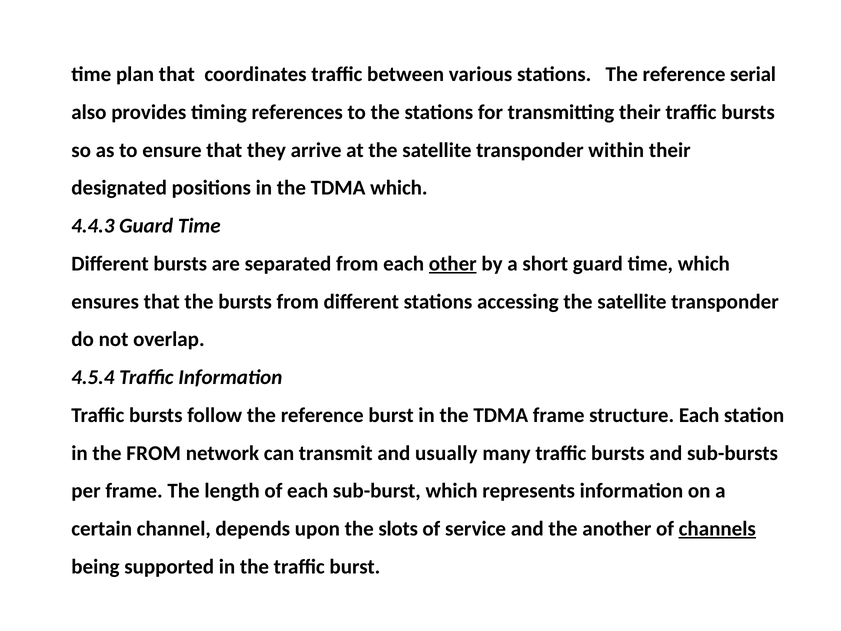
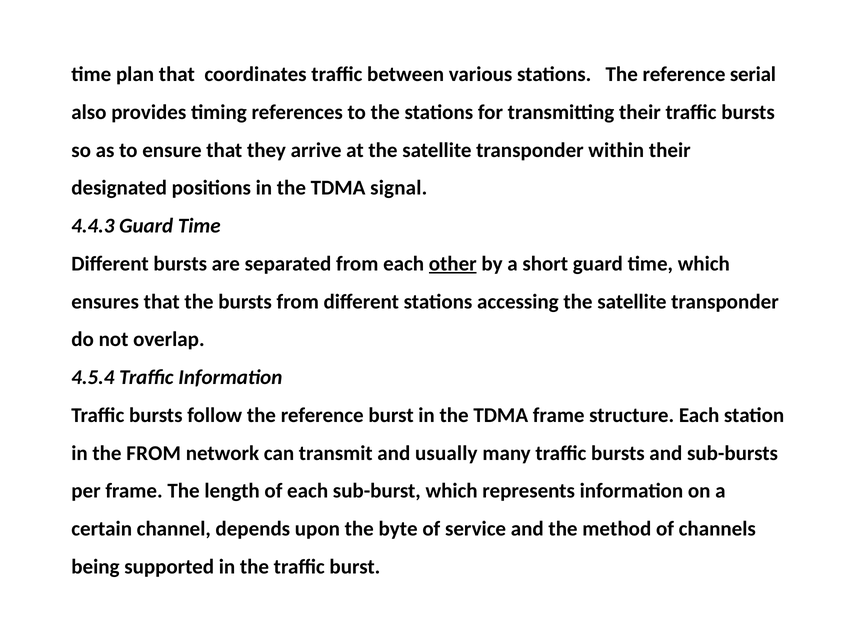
TDMA which: which -> signal
slots: slots -> byte
another: another -> method
channels underline: present -> none
